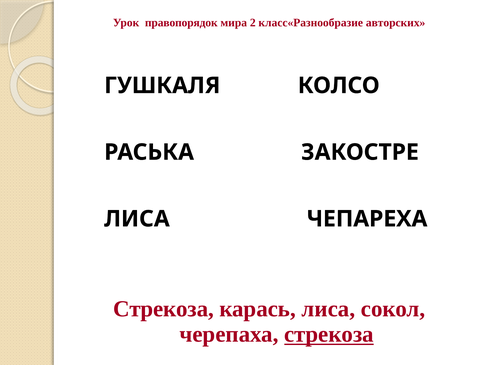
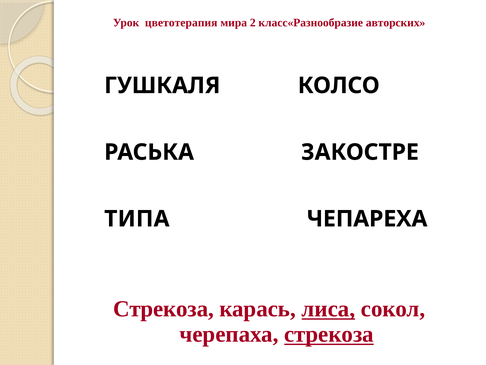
правопорядок: правопорядок -> цветотерапия
ЛИСА at (137, 219): ЛИСА -> ТИПА
лиса at (328, 309) underline: none -> present
